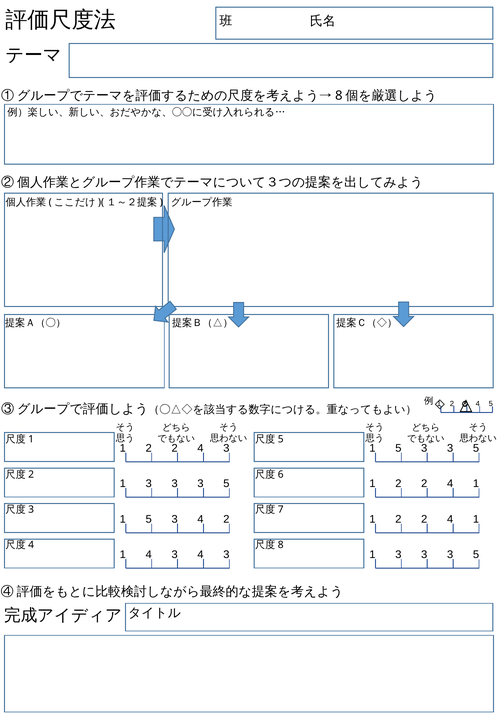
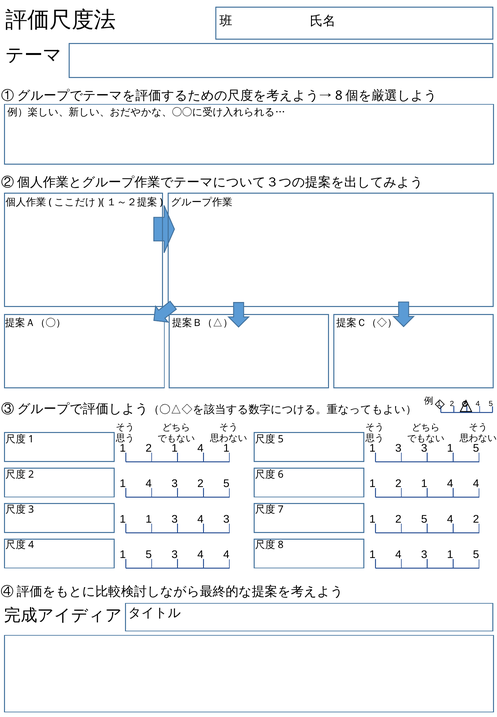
2 at (175, 449): 2 -> 1
3 at (226, 449): 3 -> 1
5 at (398, 449): 5 -> 3
3 at (450, 449): 3 -> 1
3 at (149, 484): 3 -> 4
3 at (200, 484): 3 -> 2
2 at (424, 484): 2 -> 1
1 at (476, 484): 1 -> 4
5 at (149, 520): 5 -> 1
3 4 2: 2 -> 3
2 at (424, 520): 2 -> 5
1 at (476, 520): 1 -> 2
4 at (149, 555): 4 -> 5
3 4 3: 3 -> 4
3 at (398, 555): 3 -> 4
3 at (450, 555): 3 -> 1
